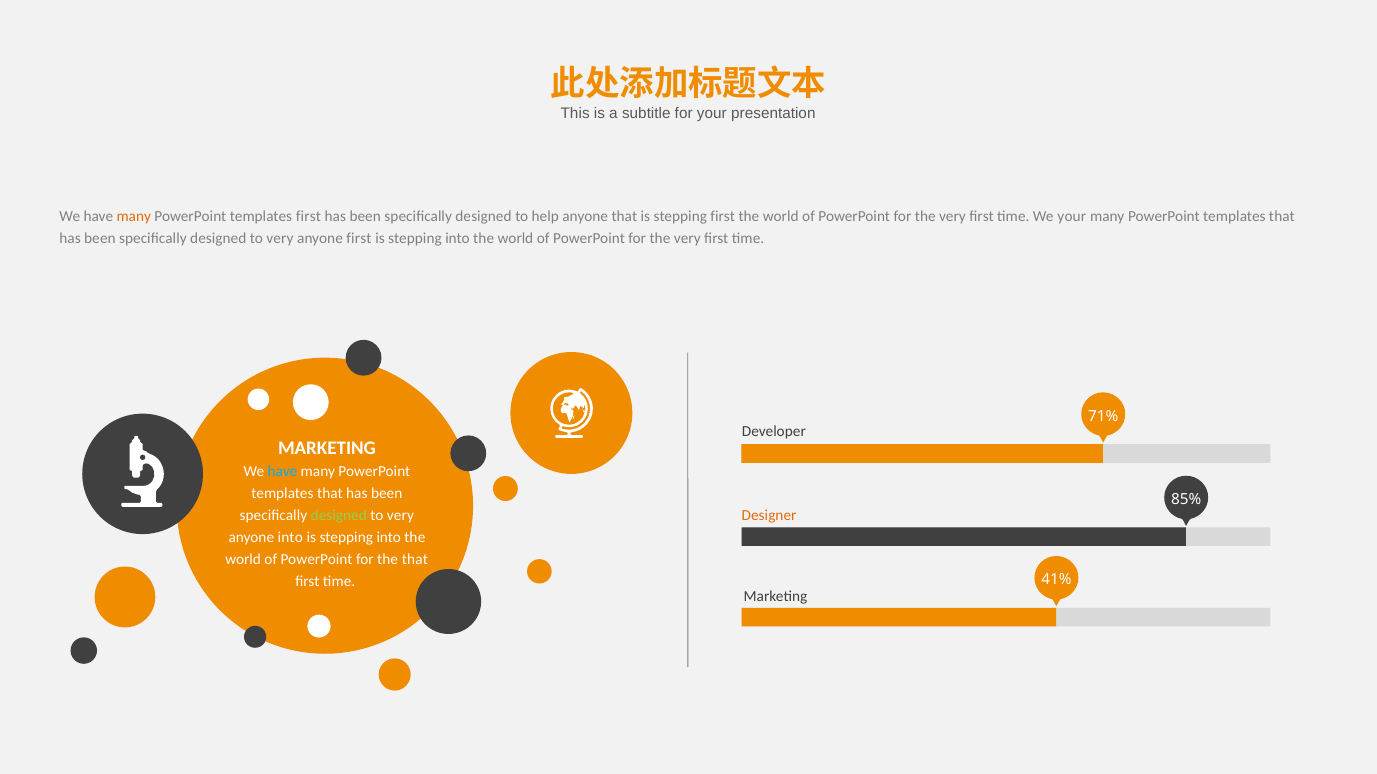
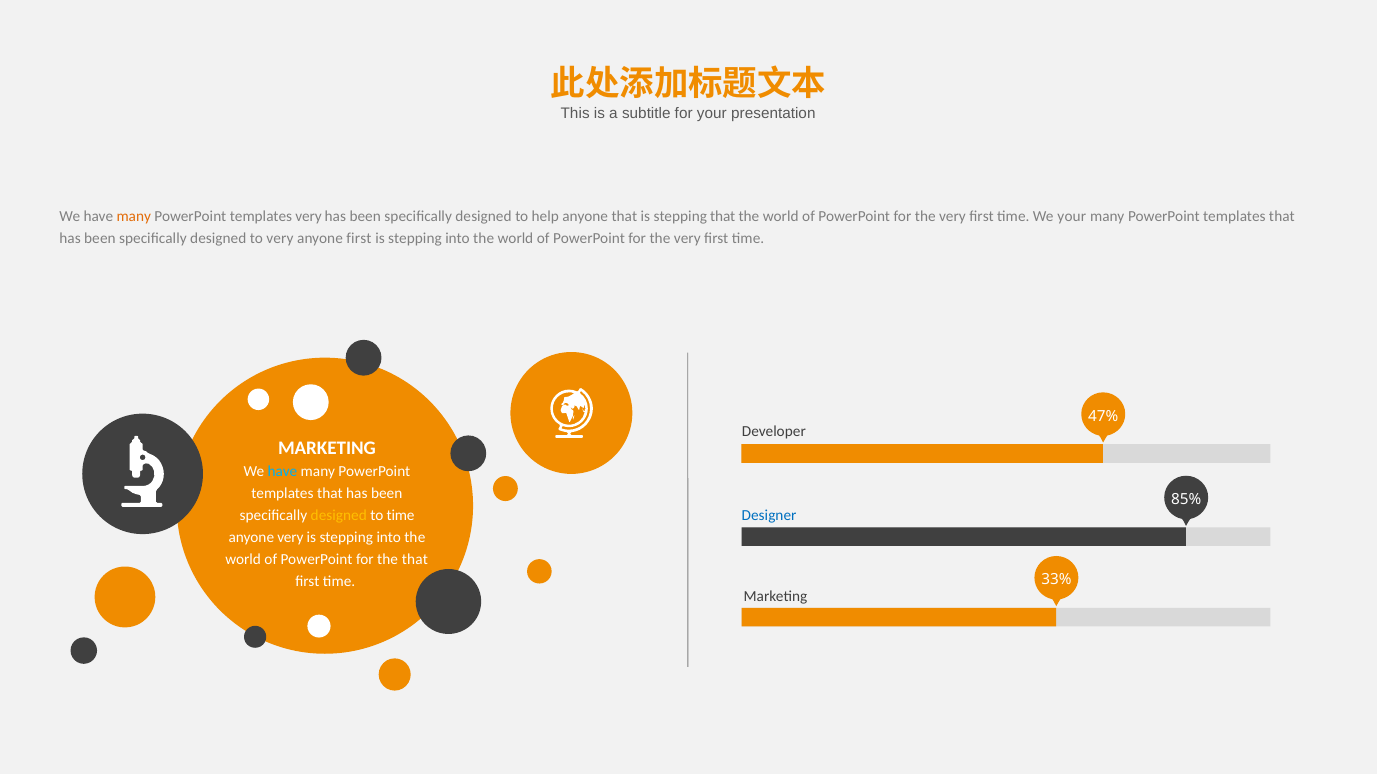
templates first: first -> very
stepping first: first -> that
71%: 71% -> 47%
Designer colour: orange -> blue
designed at (339, 516) colour: light green -> yellow
very at (400, 516): very -> time
anyone into: into -> very
41%: 41% -> 33%
